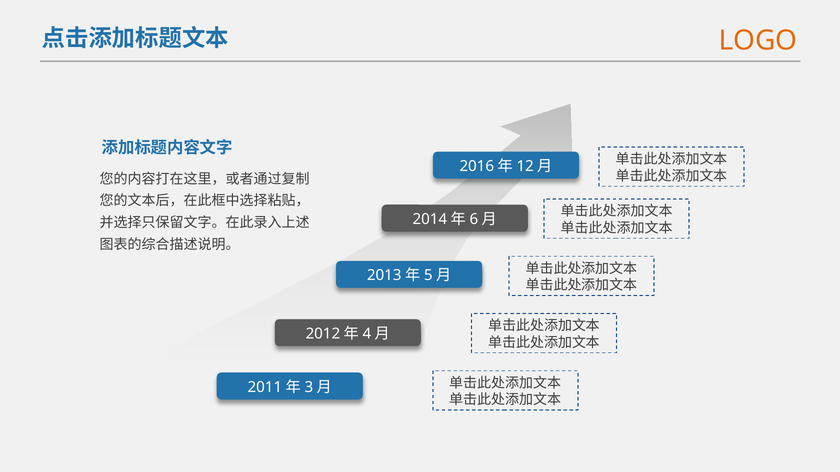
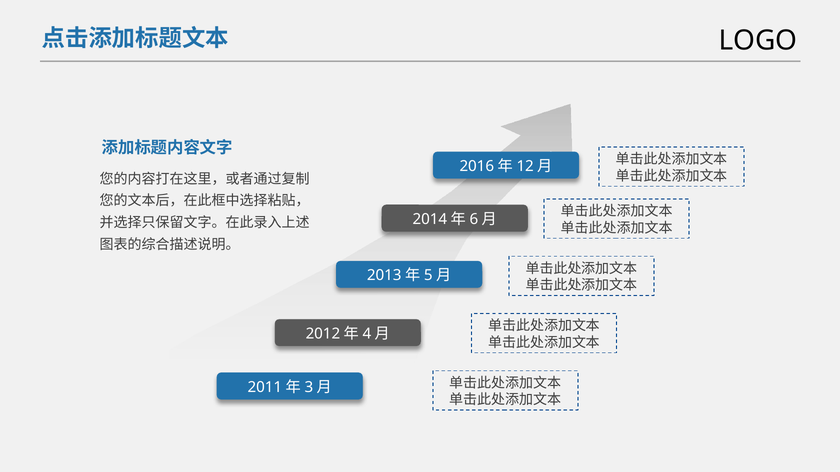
LOGO colour: orange -> black
